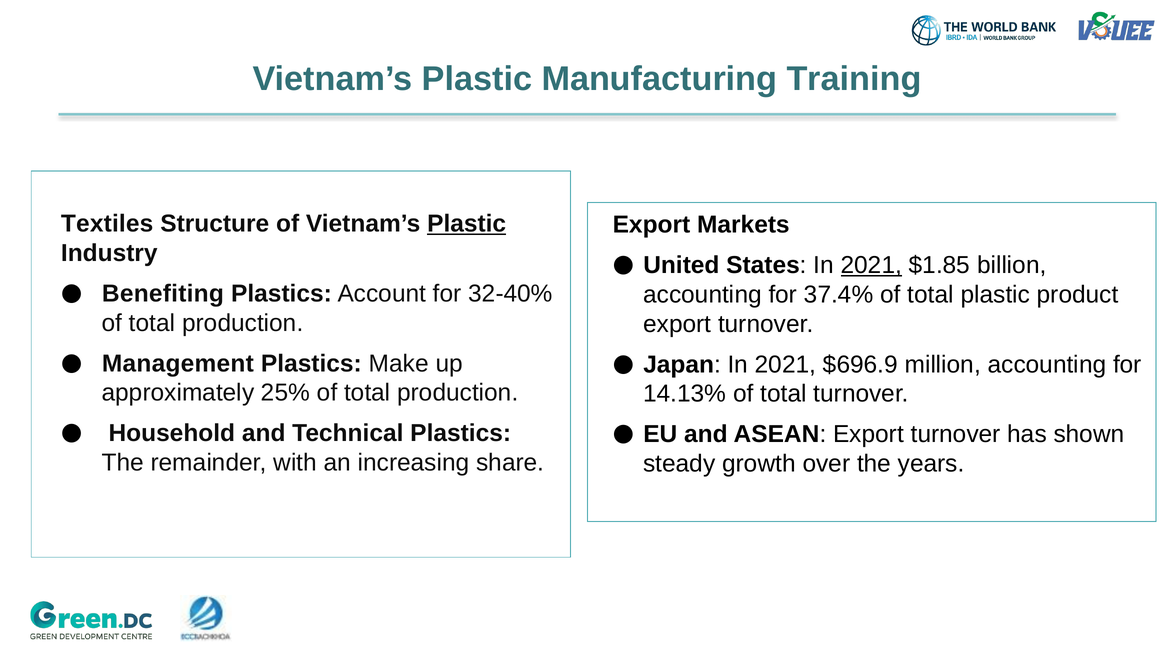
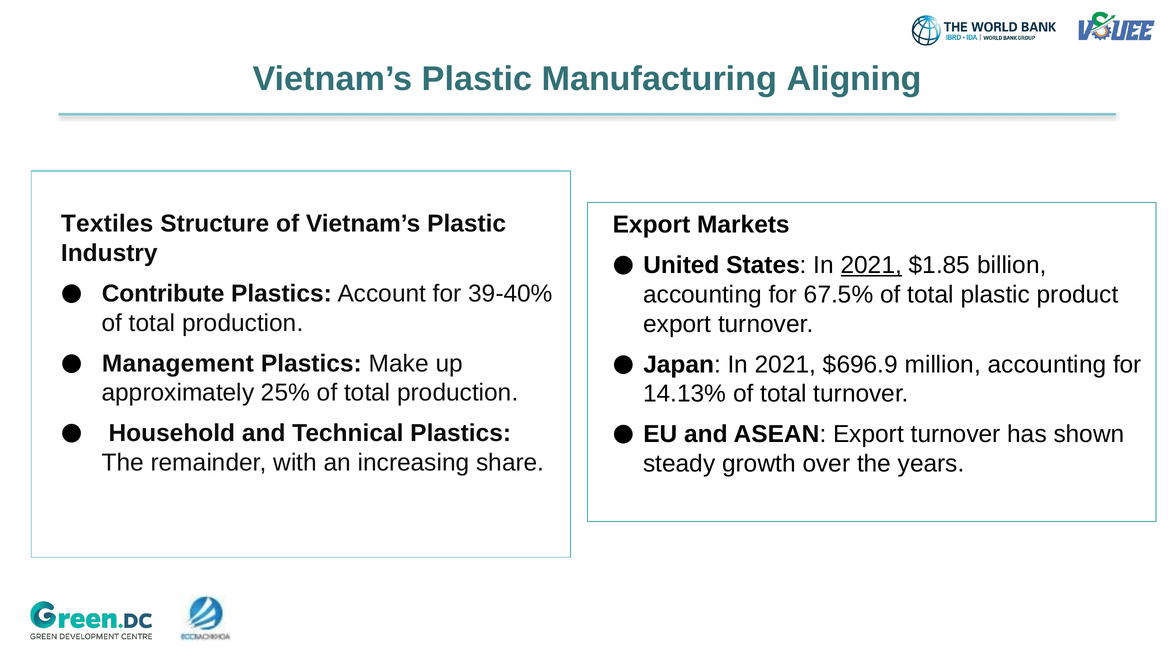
Training: Training -> Aligning
Plastic at (467, 224) underline: present -> none
Benefiting: Benefiting -> Contribute
32-40%: 32-40% -> 39-40%
37.4%: 37.4% -> 67.5%
